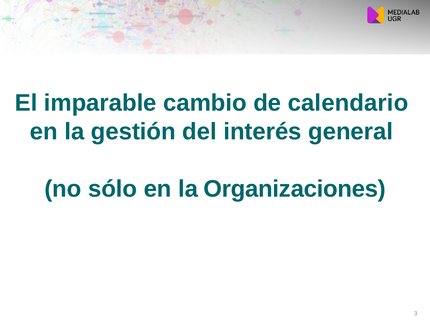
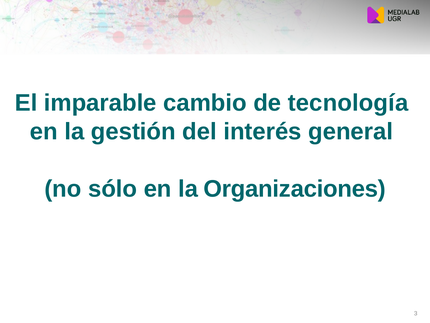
calendario: calendario -> tecnología
